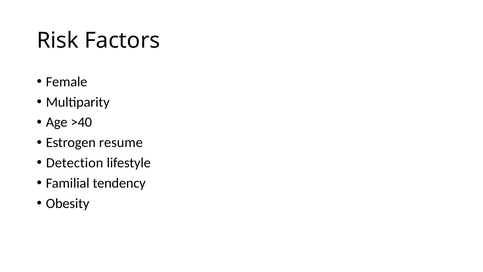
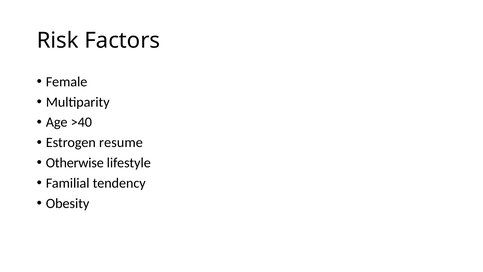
Detection: Detection -> Otherwise
